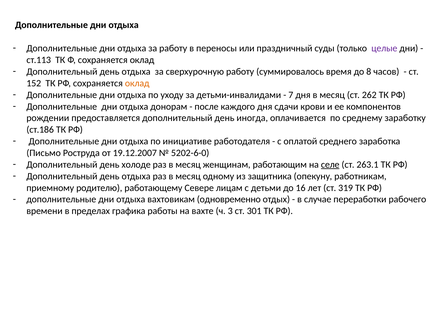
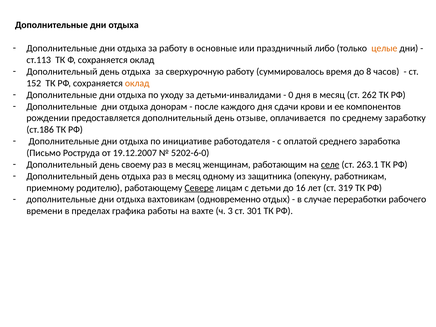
переносы: переносы -> основные
суды: суды -> либо
целые colour: purple -> orange
7: 7 -> 0
иногда: иногда -> отзыве
холоде: холоде -> своему
Севере underline: none -> present
